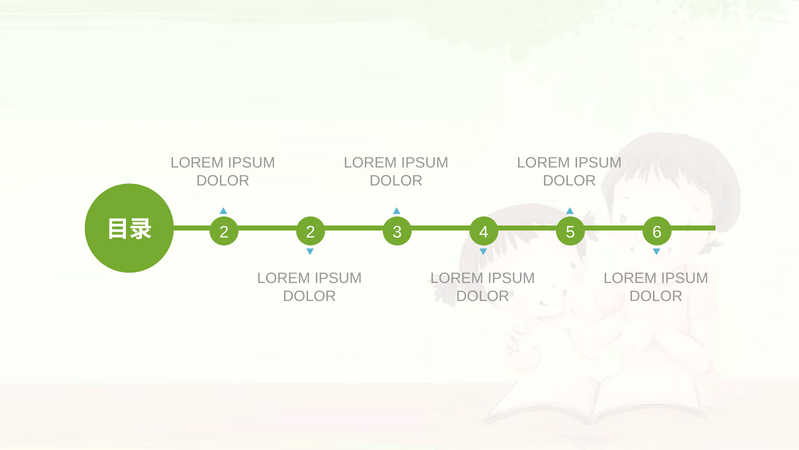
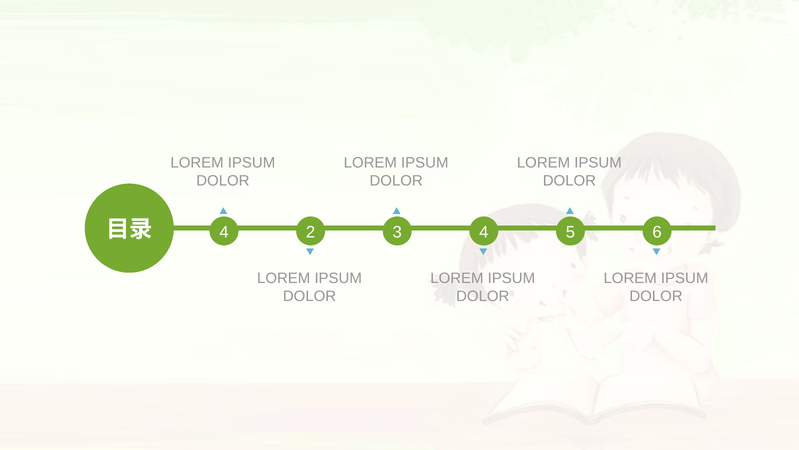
2 at (224, 232): 2 -> 4
